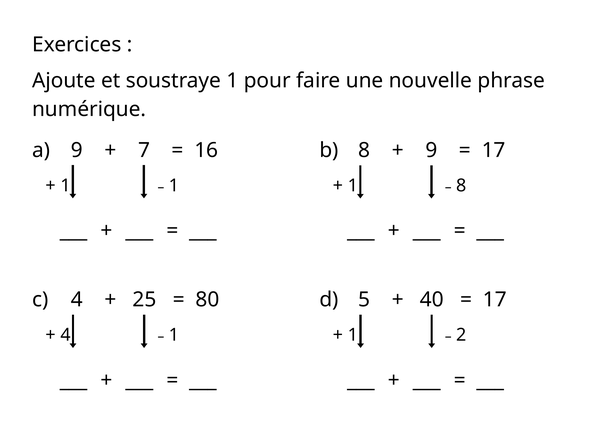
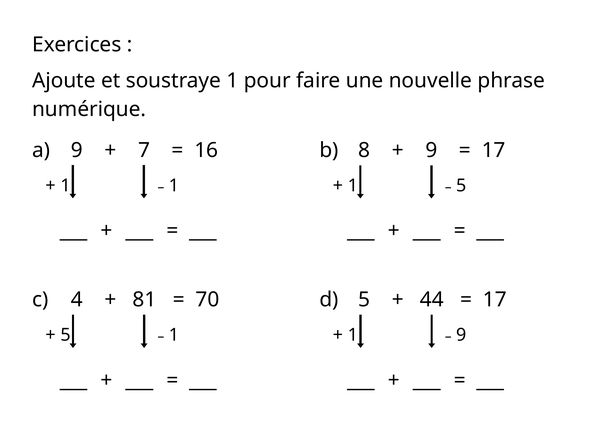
8 at (461, 186): 8 -> 5
25: 25 -> 81
80: 80 -> 70
40: 40 -> 44
4 at (66, 336): 4 -> 5
2 at (461, 336): 2 -> 9
